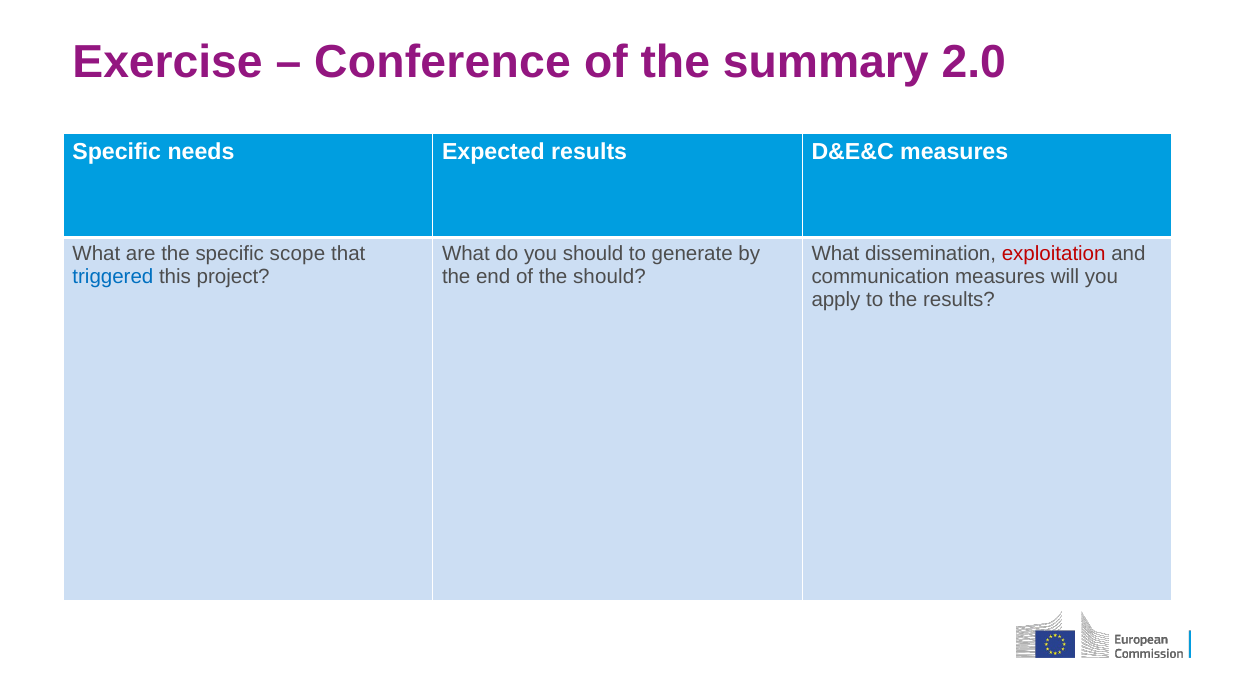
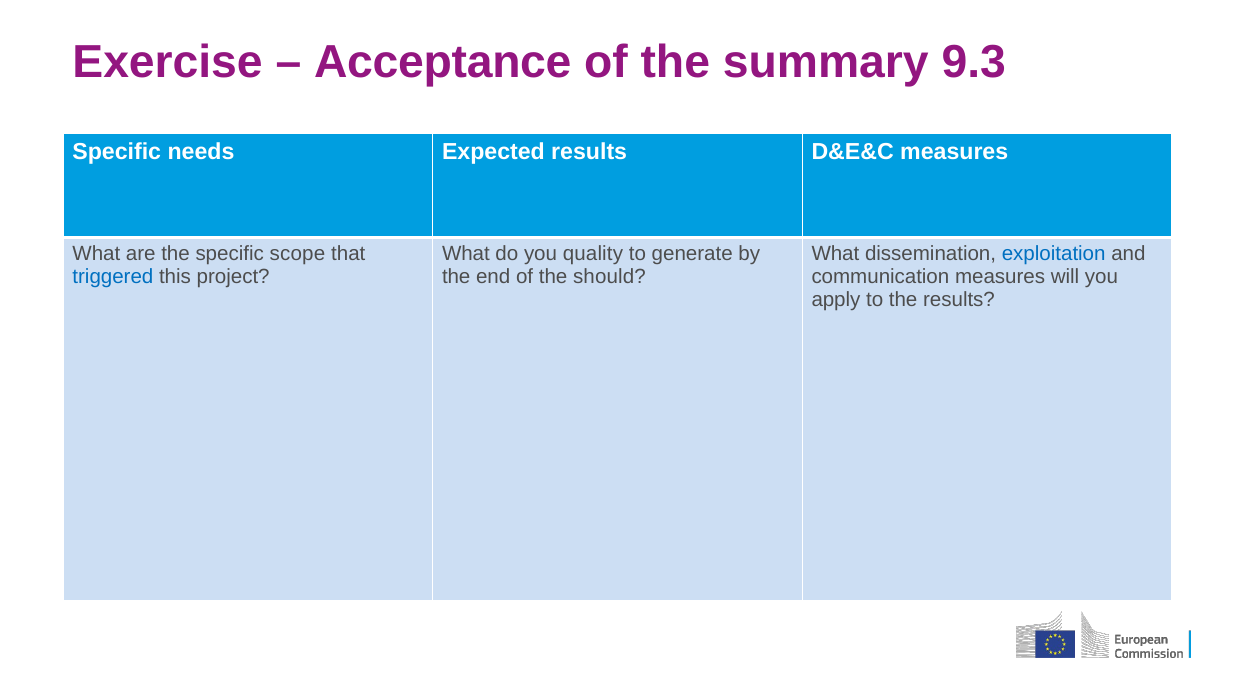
Conference: Conference -> Acceptance
2.0: 2.0 -> 9.3
you should: should -> quality
exploitation colour: red -> blue
